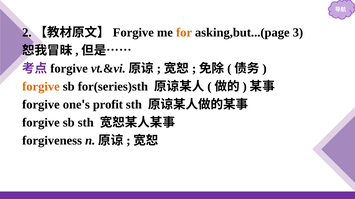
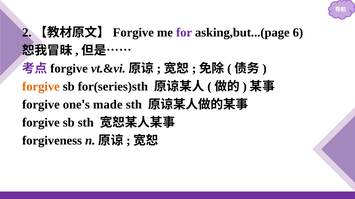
for colour: orange -> purple
3: 3 -> 6
profit: profit -> made
